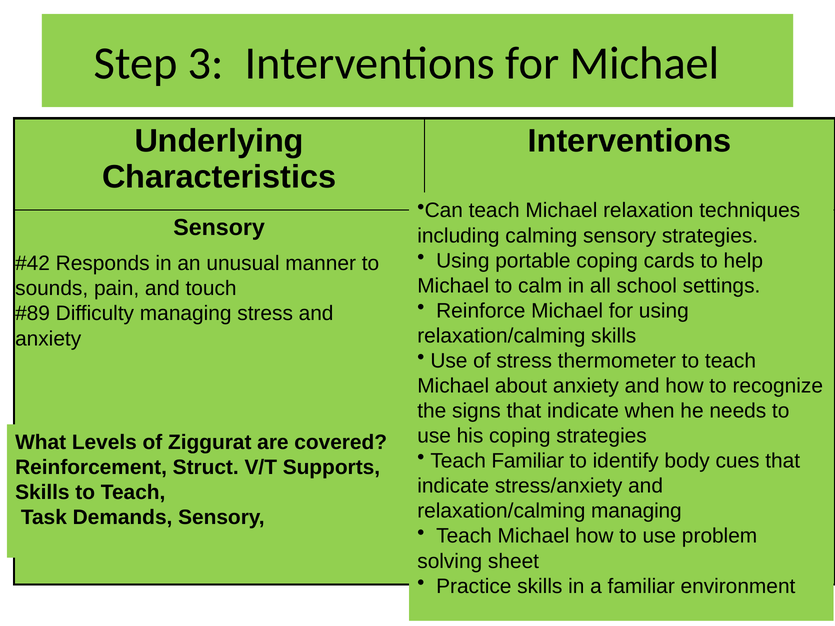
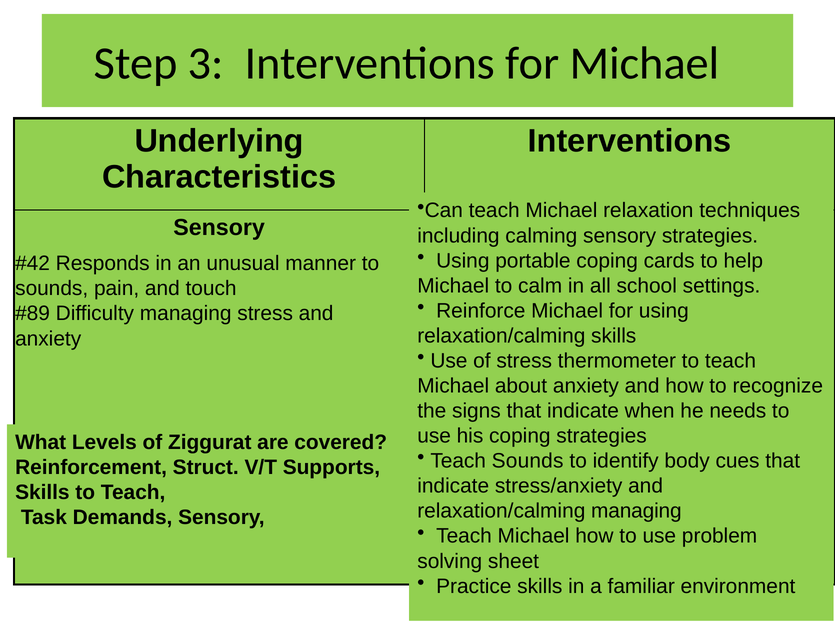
Teach Familiar: Familiar -> Sounds
